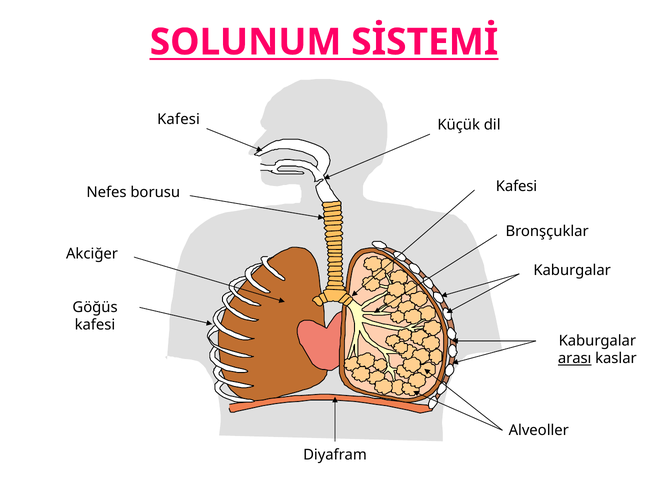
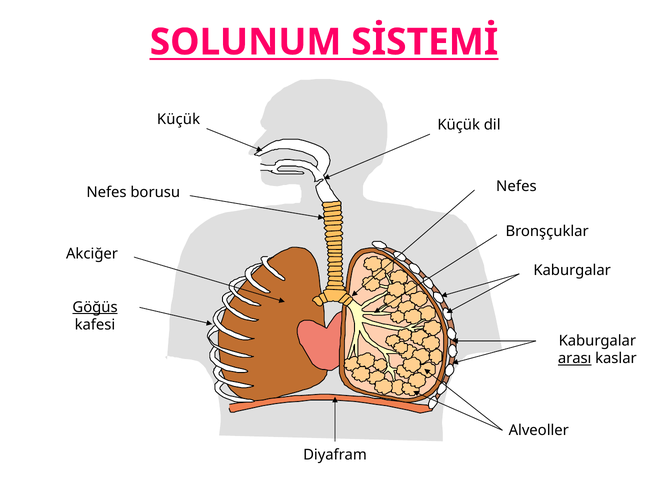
Kafesi at (179, 119): Kafesi -> Küçük
borusu Kafesi: Kafesi -> Nefes
Göğüs underline: none -> present
